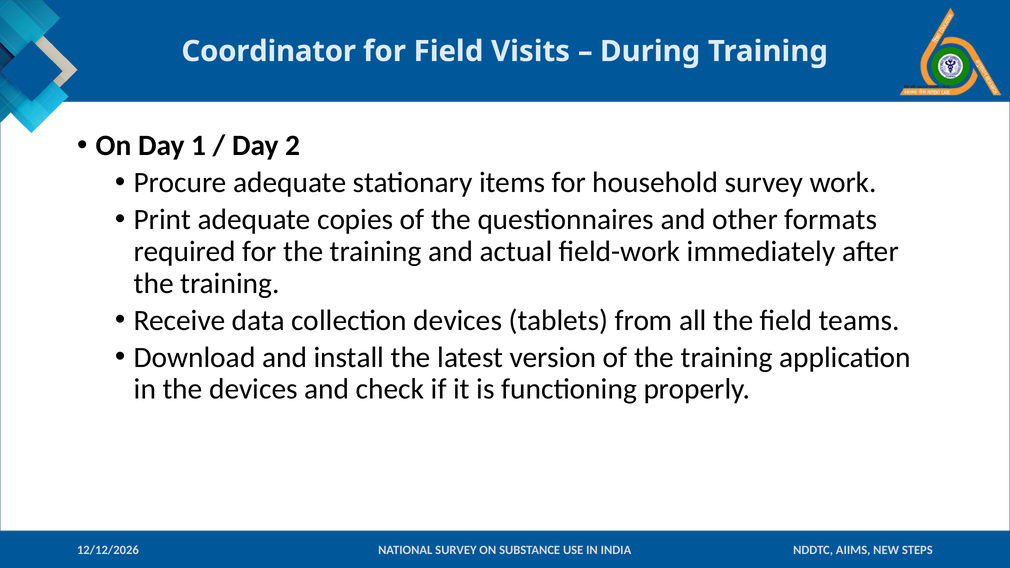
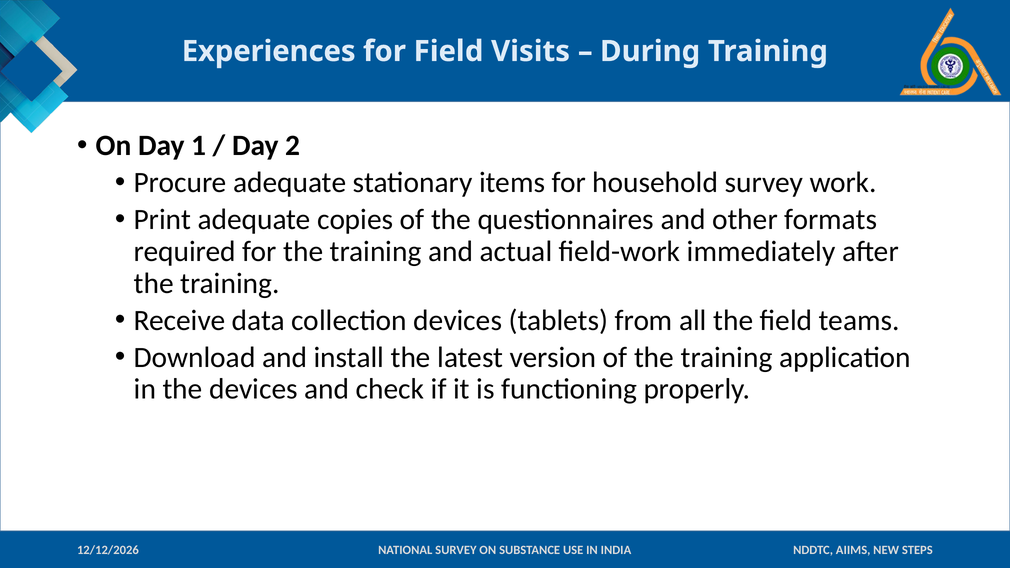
Coordinator: Coordinator -> Experiences
